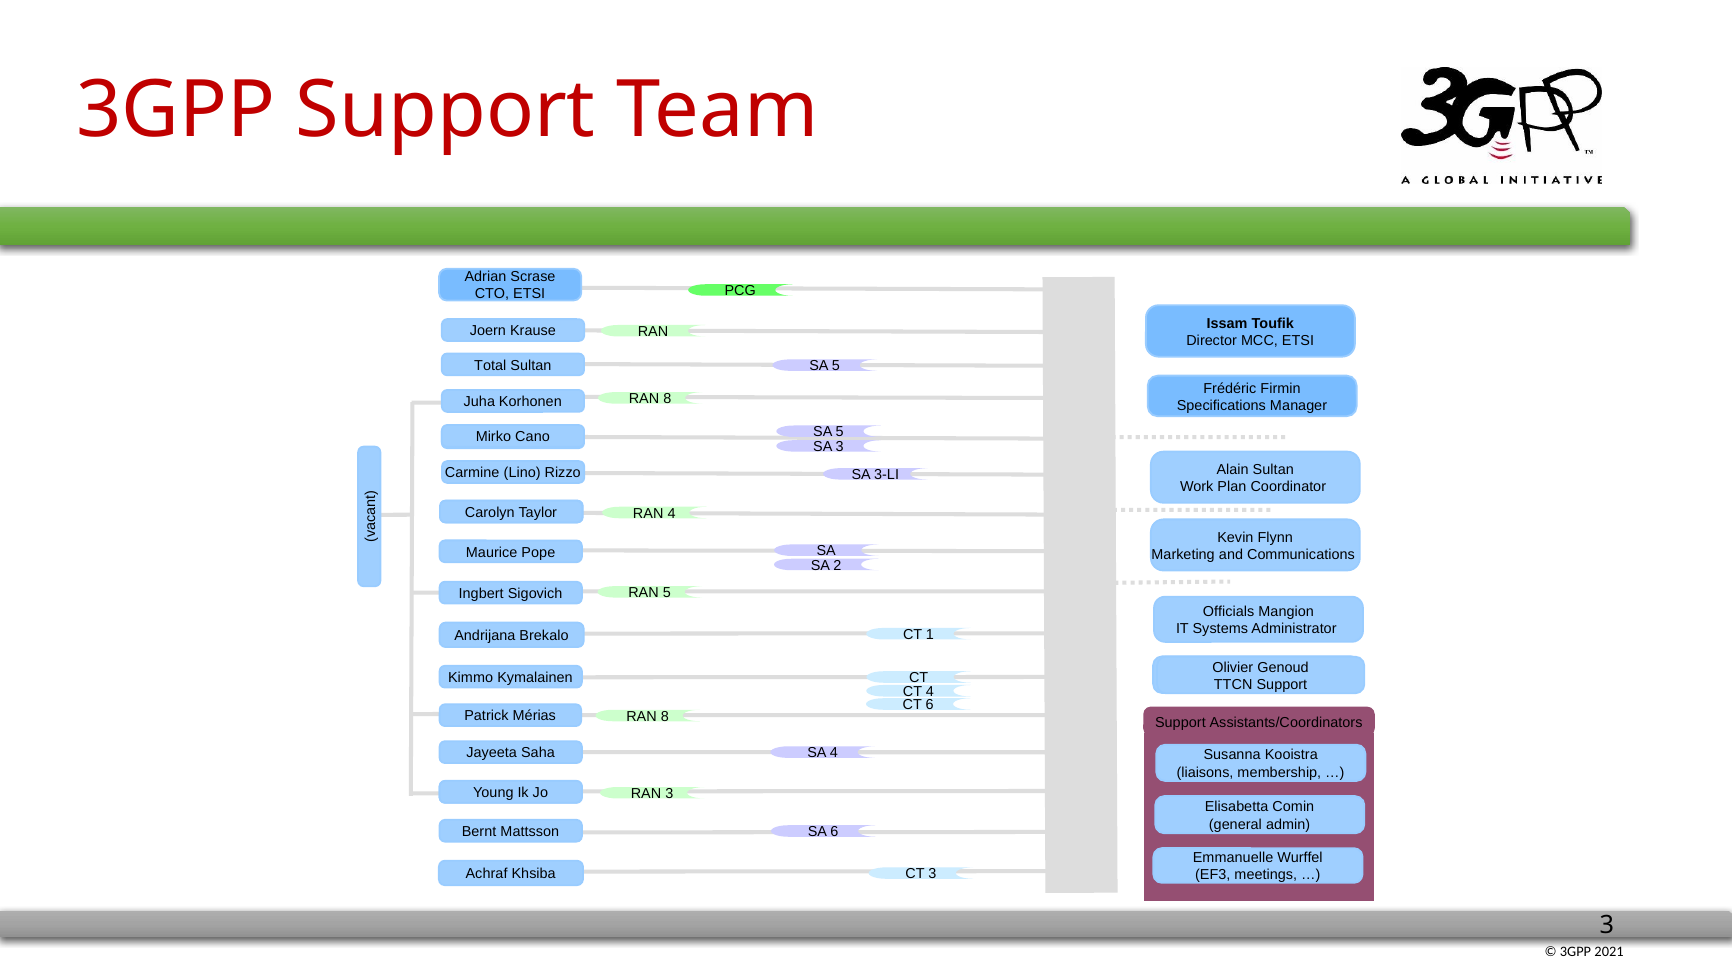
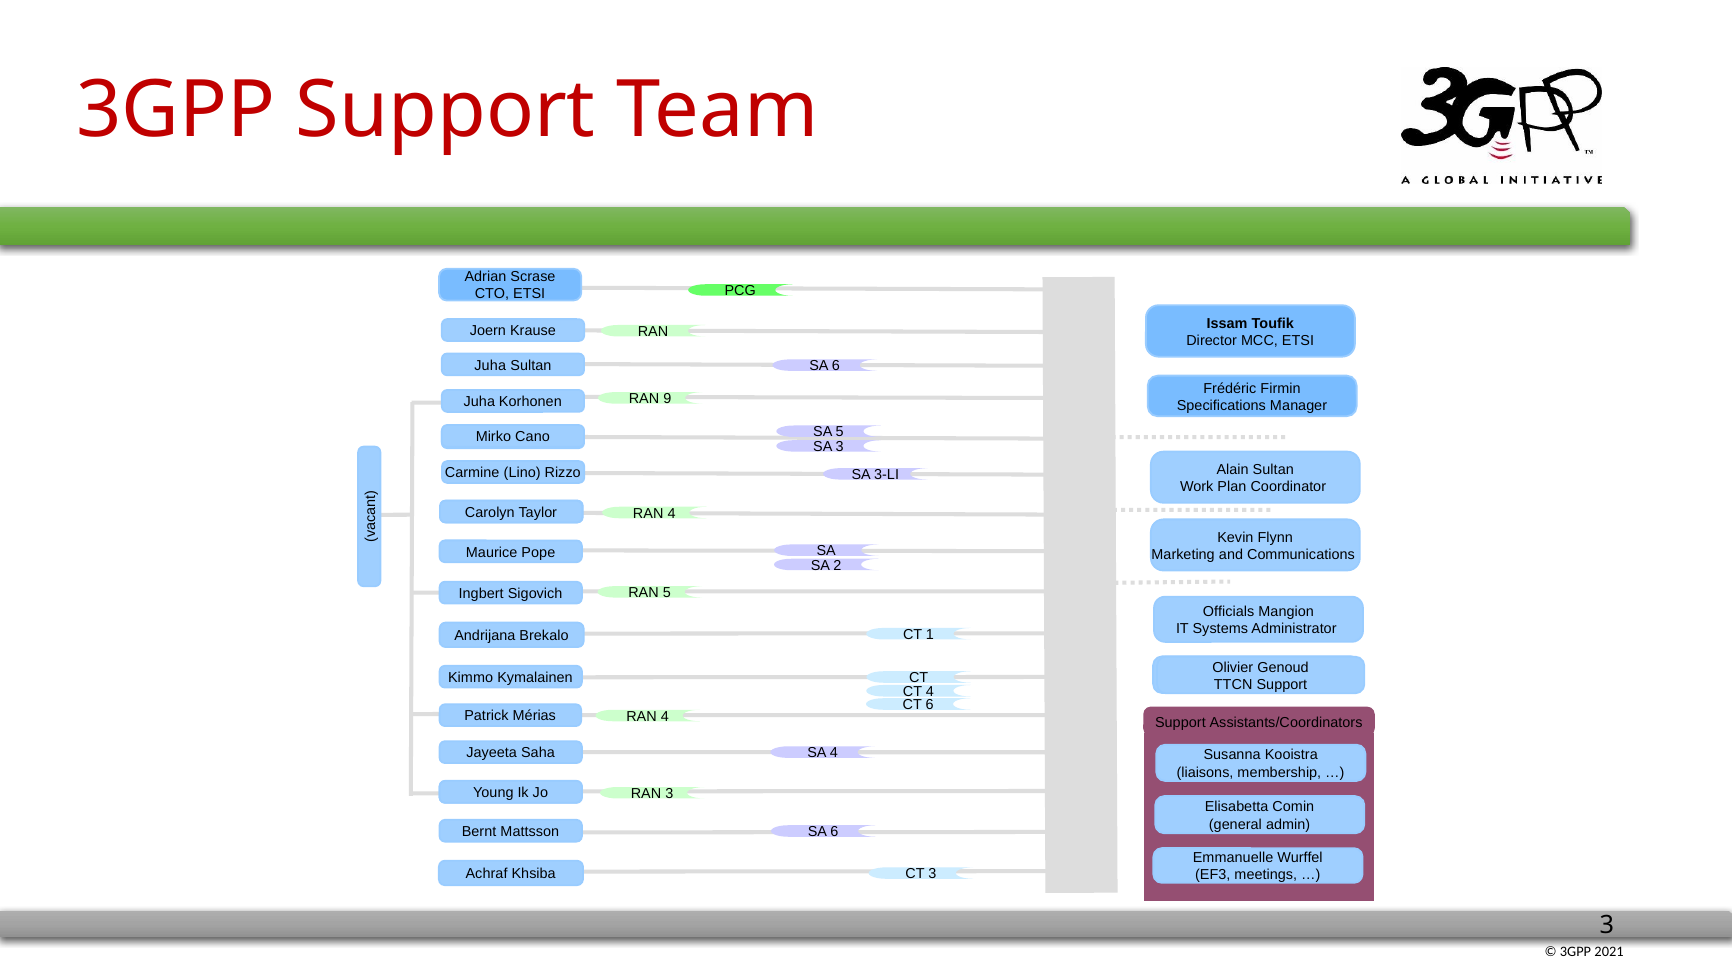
Total at (490, 365): Total -> Juha
Sultan SA 5: 5 -> 6
8 at (667, 399): 8 -> 9
8 at (665, 717): 8 -> 4
